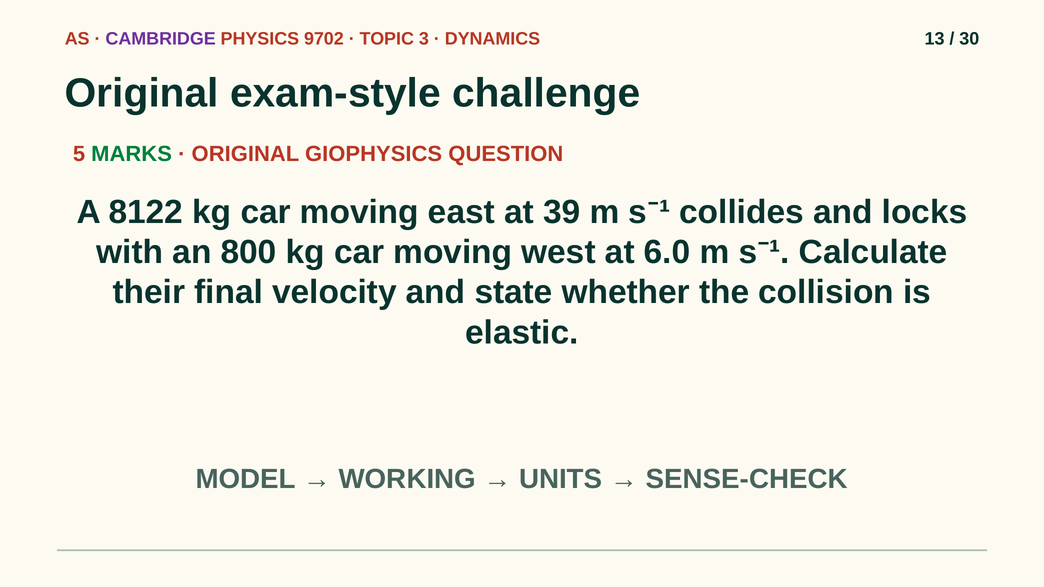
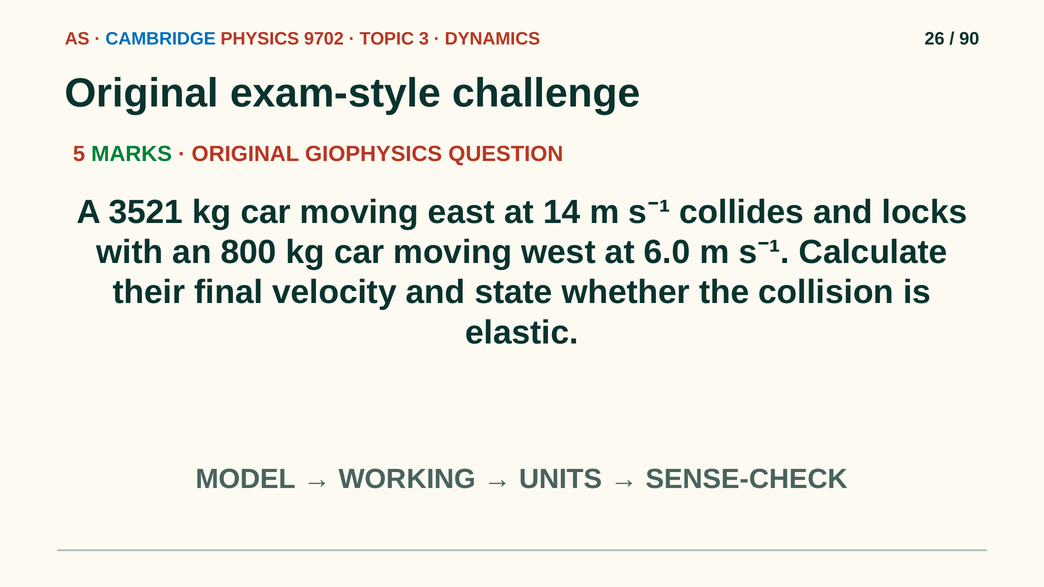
CAMBRIDGE colour: purple -> blue
13: 13 -> 26
30: 30 -> 90
8122: 8122 -> 3521
39: 39 -> 14
